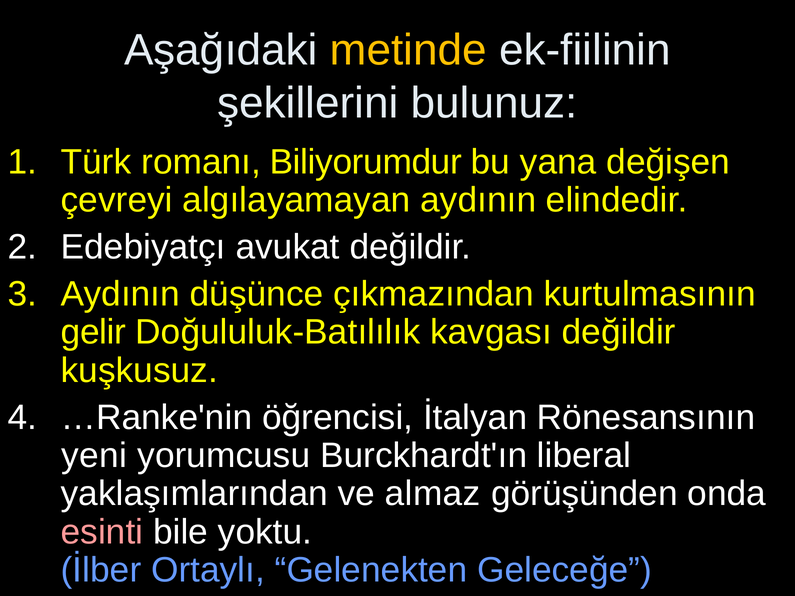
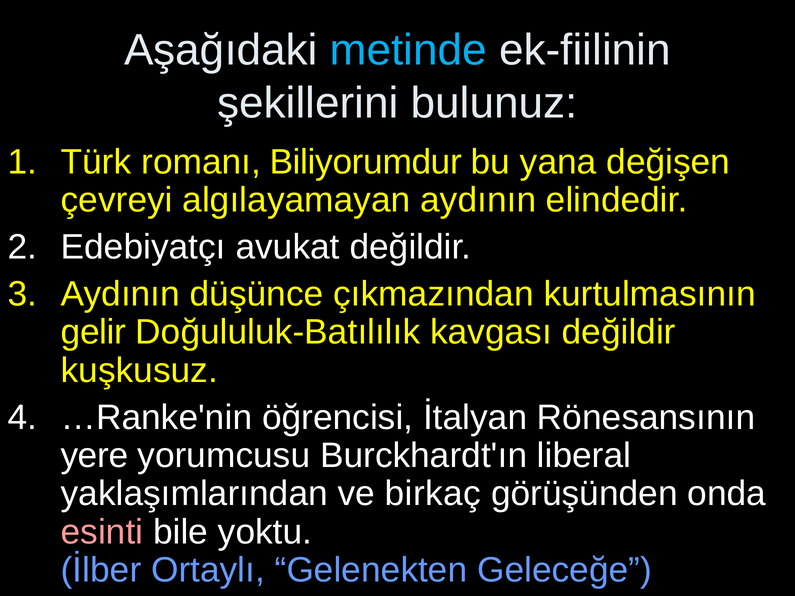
metinde colour: yellow -> light blue
yeni: yeni -> yere
almaz: almaz -> birkaç
